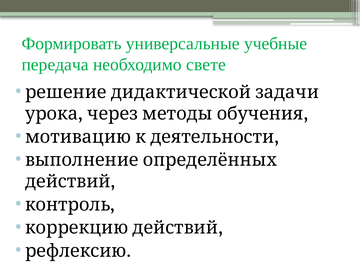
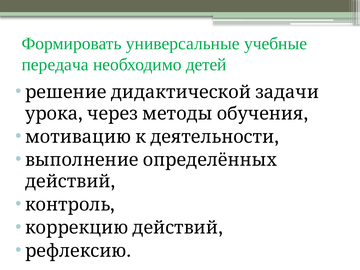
свете: свете -> детей
